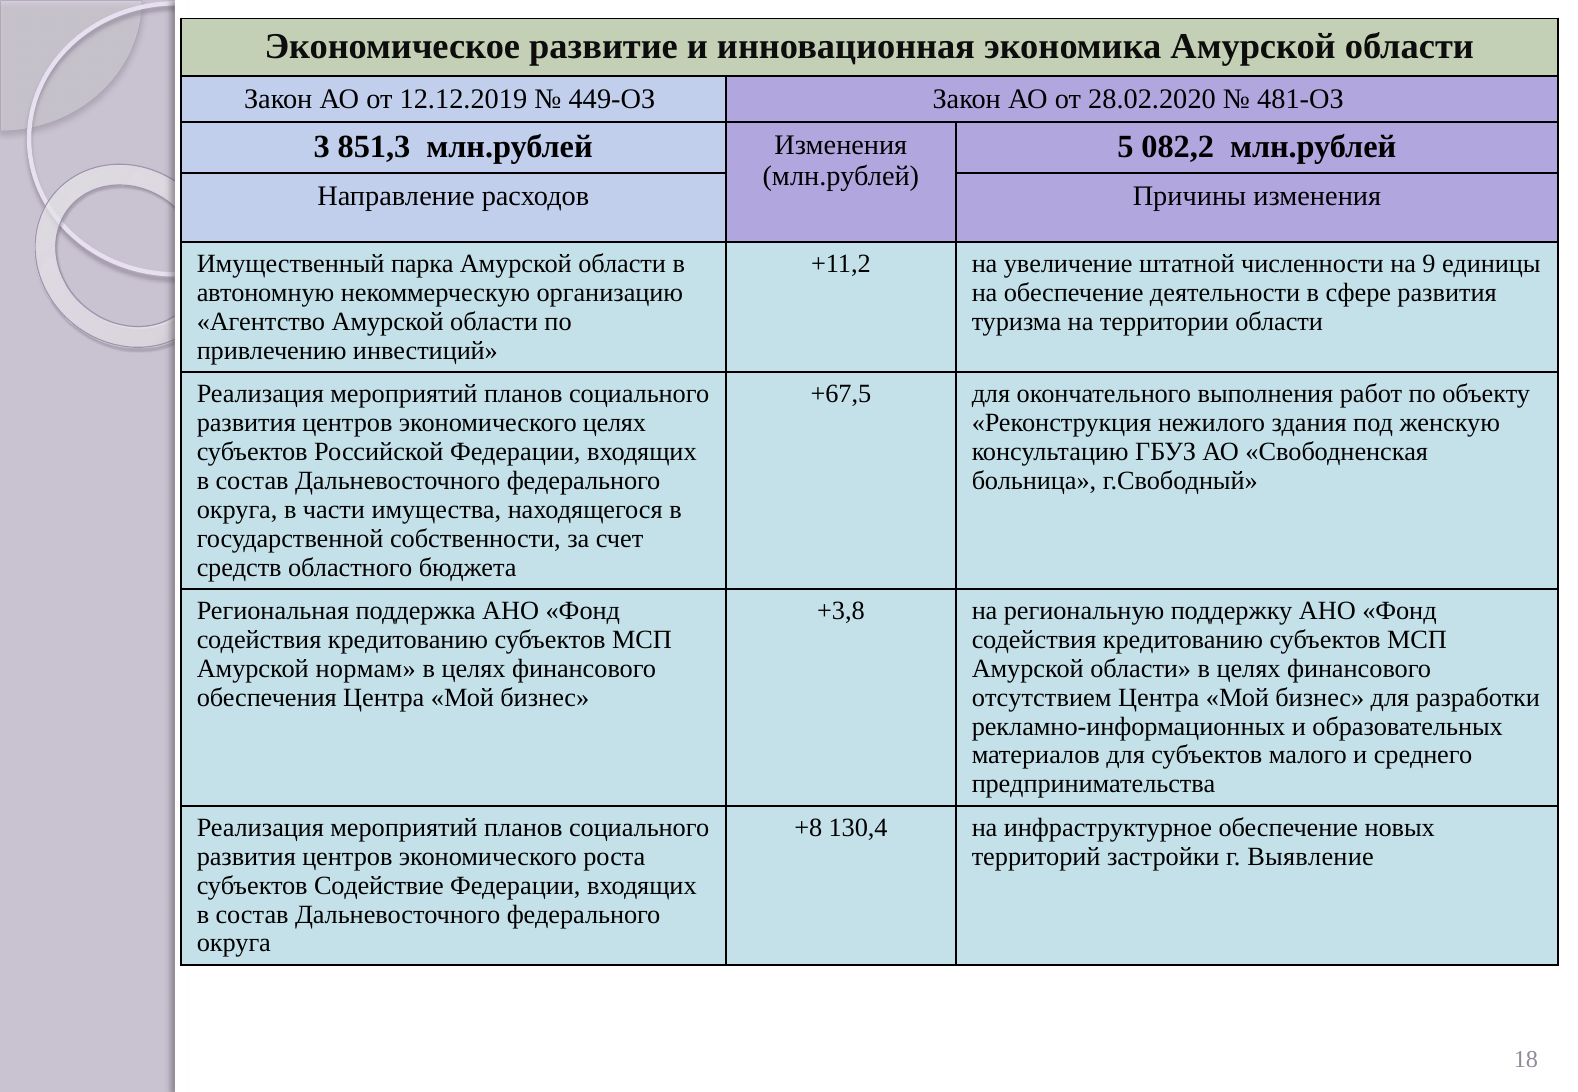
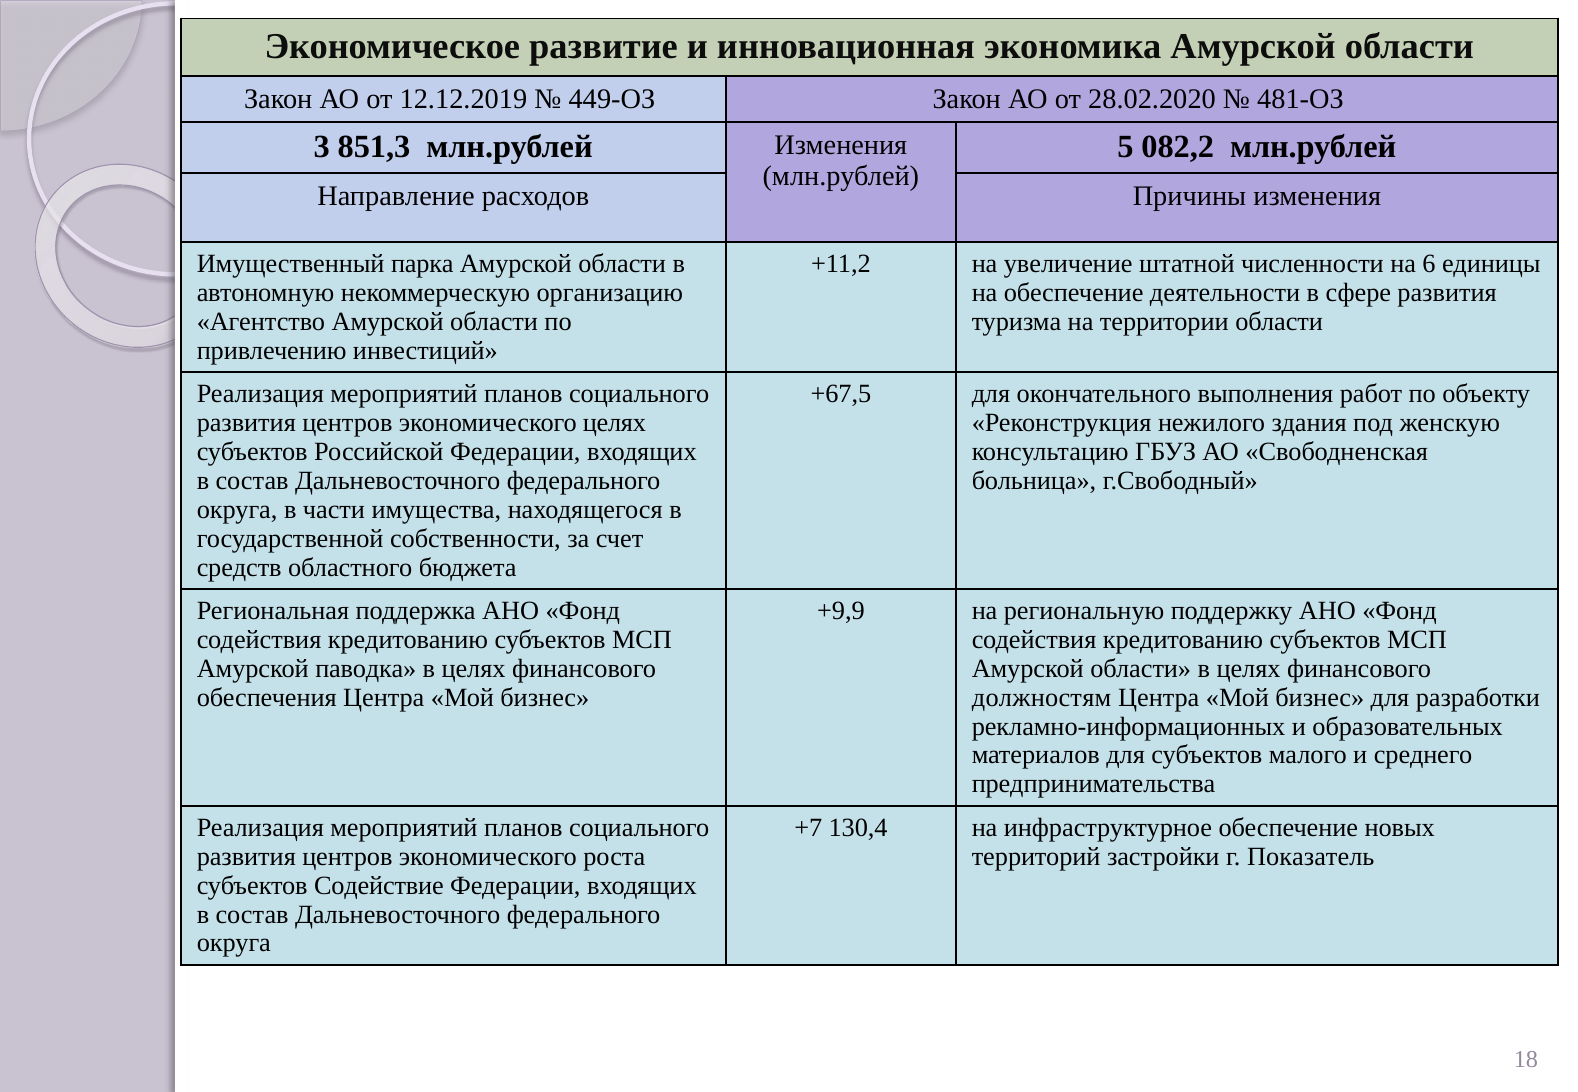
9: 9 -> 6
+3,8: +3,8 -> +9,9
нормам: нормам -> паводка
отсутствием: отсутствием -> должностям
+8: +8 -> +7
Выявление: Выявление -> Показатель
